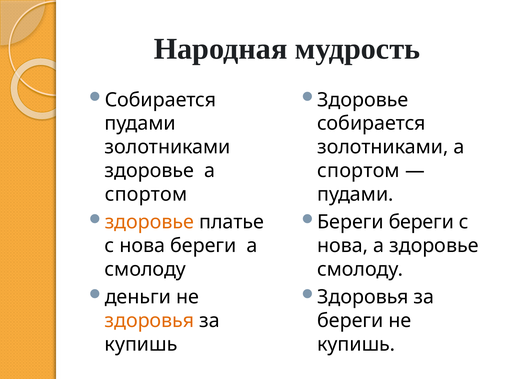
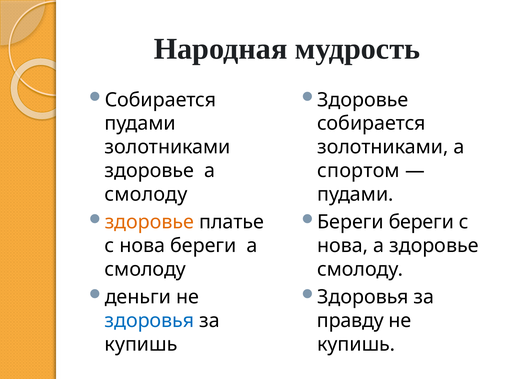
спортом at (146, 195): спортом -> смолоду
здоровья at (149, 321) colour: orange -> blue
береги at (350, 321): береги -> правду
